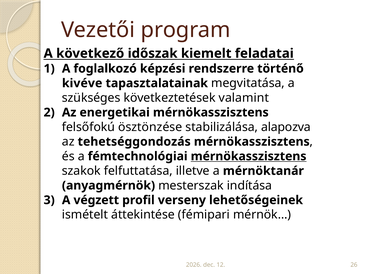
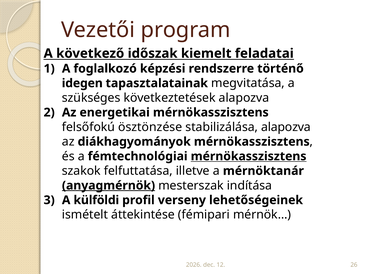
kivéve: kivéve -> idegen
következtetések valamint: valamint -> alapozva
tehetséggondozás: tehetséggondozás -> diákhagyományok
anyagmérnök underline: none -> present
végzett: végzett -> külföldi
